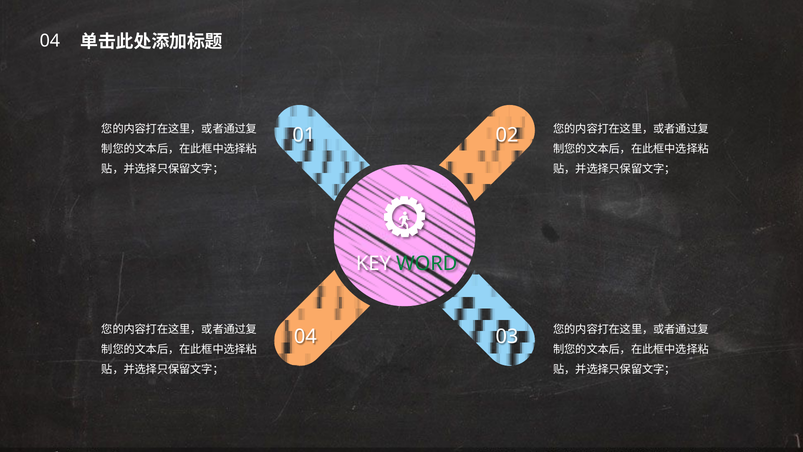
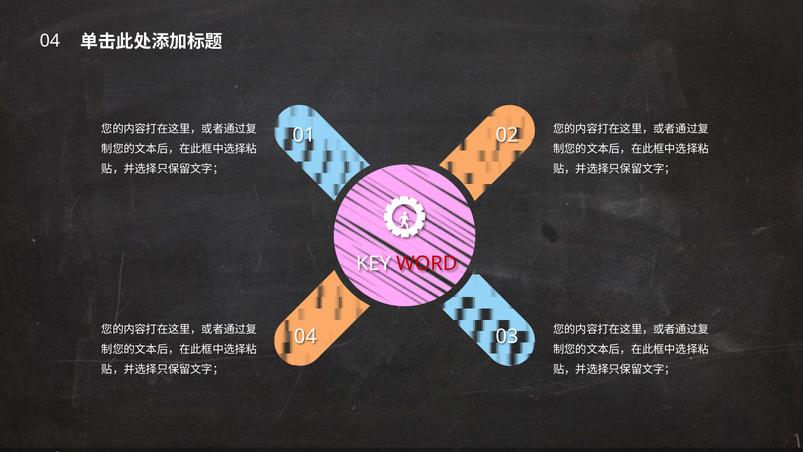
WORD colour: green -> red
